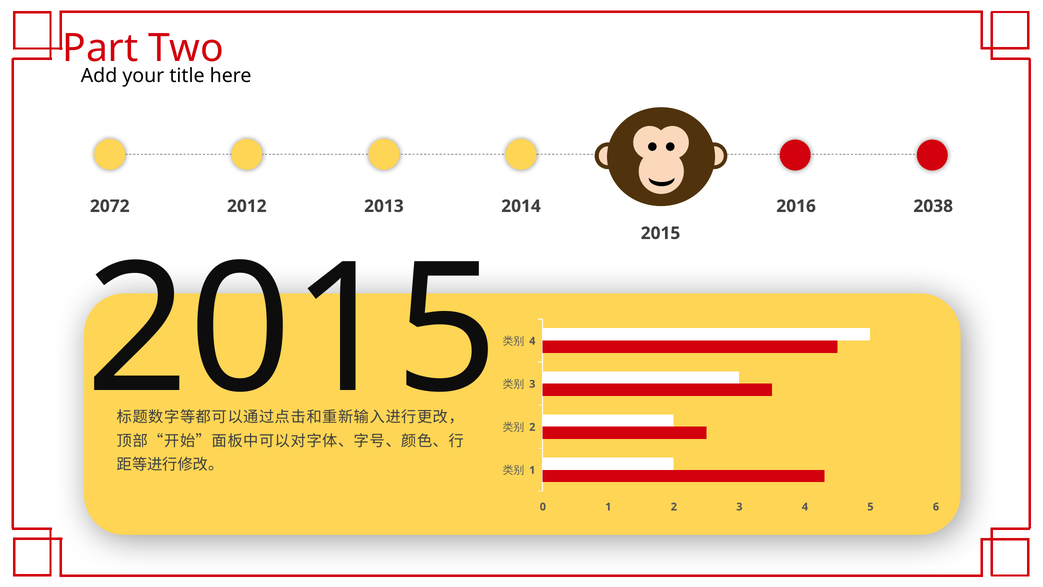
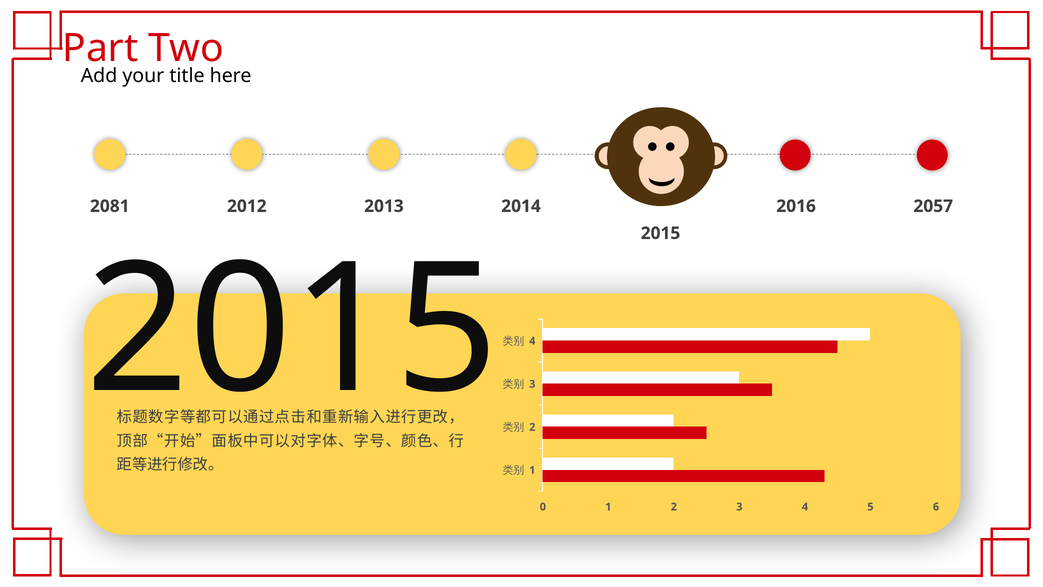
2072: 2072 -> 2081
2038: 2038 -> 2057
